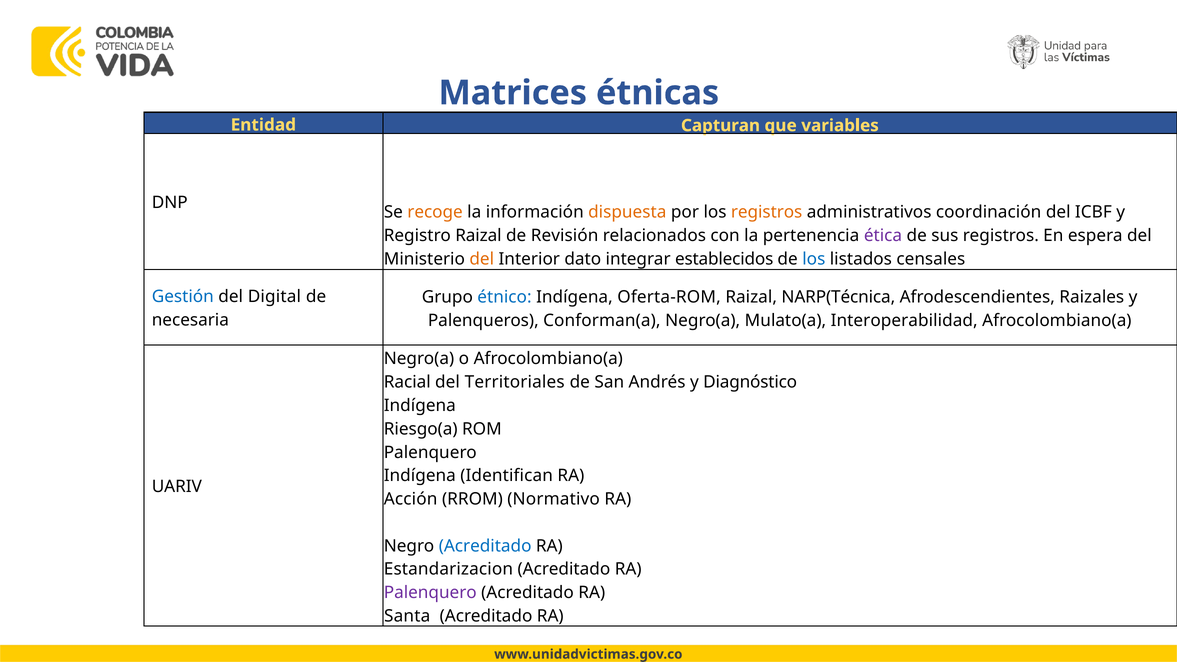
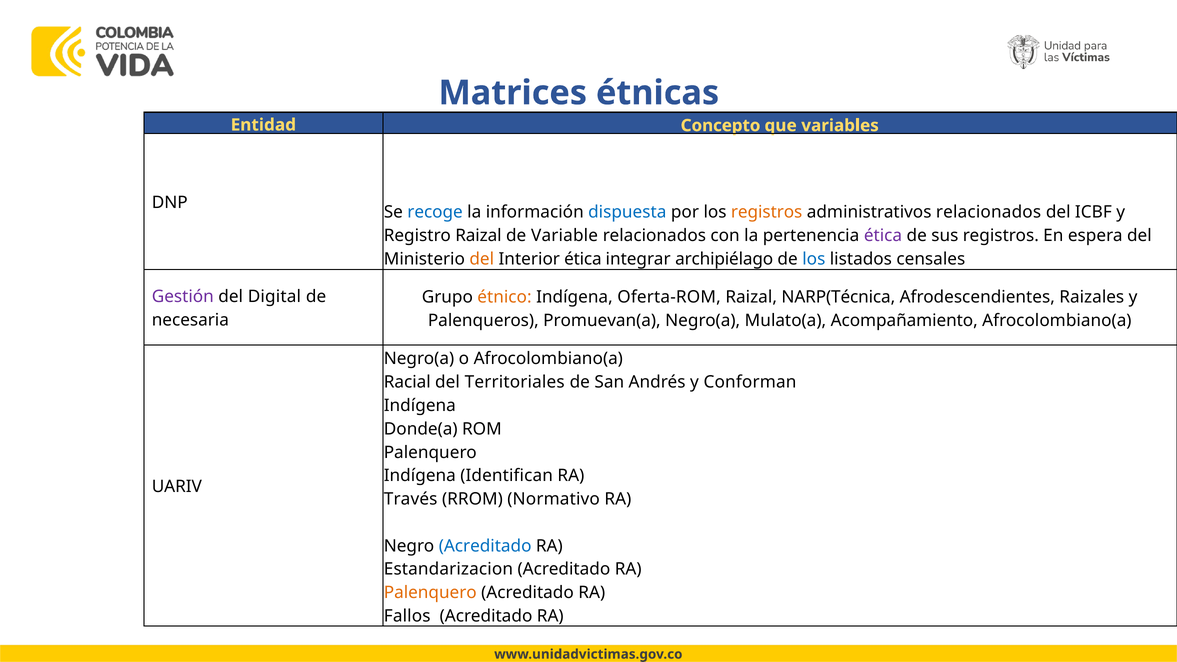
Capturan: Capturan -> Concepto
recoge colour: orange -> blue
dispuesta colour: orange -> blue
administrativos coordinación: coordinación -> relacionados
Revisión: Revisión -> Variable
Interior dato: dato -> ética
establecidos: establecidos -> archipiélago
Gestión colour: blue -> purple
étnico colour: blue -> orange
Conforman(a: Conforman(a -> Promuevan(a
Interoperabilidad: Interoperabilidad -> Acompañamiento
Diagnóstico: Diagnóstico -> Conforman
Riesgo(a: Riesgo(a -> Donde(a
Acción: Acción -> Través
Palenquero at (430, 593) colour: purple -> orange
Santa: Santa -> Fallos
